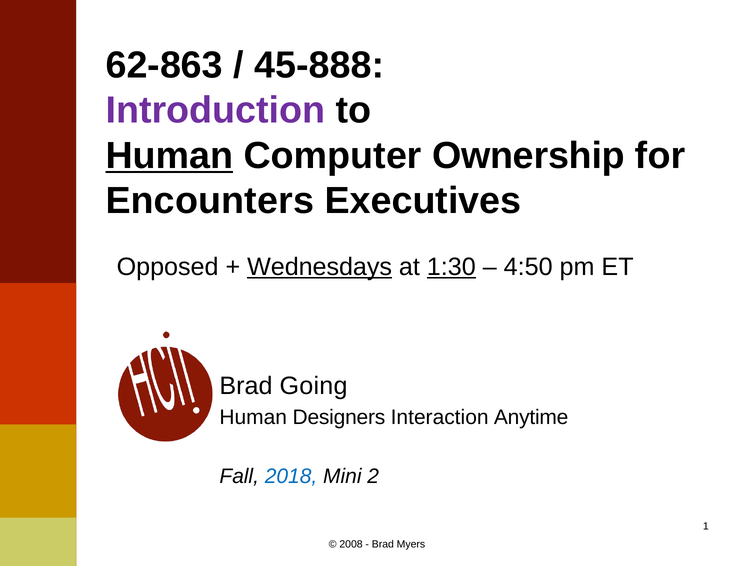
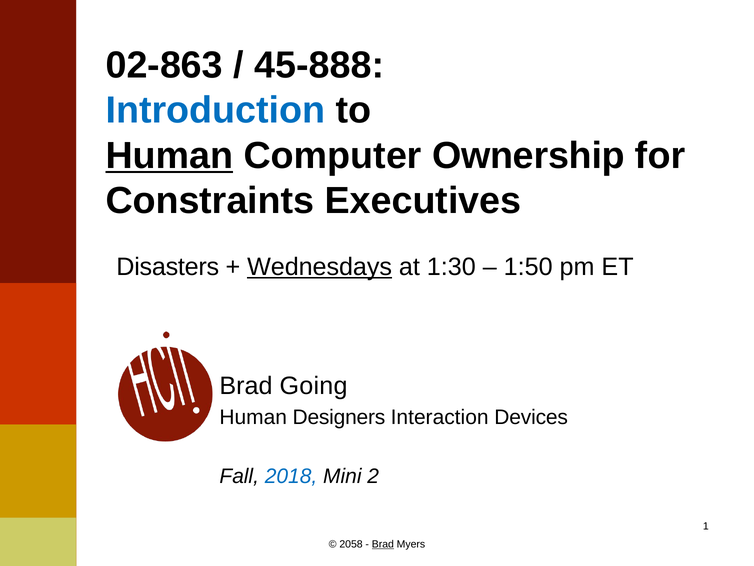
62-863: 62-863 -> 02-863
Introduction colour: purple -> blue
Encounters: Encounters -> Constraints
Opposed: Opposed -> Disasters
1:30 underline: present -> none
4:50: 4:50 -> 1:50
Anytime: Anytime -> Devices
2008: 2008 -> 2058
Brad at (383, 544) underline: none -> present
